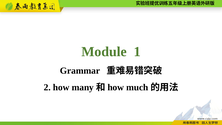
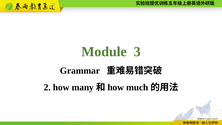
1: 1 -> 3
